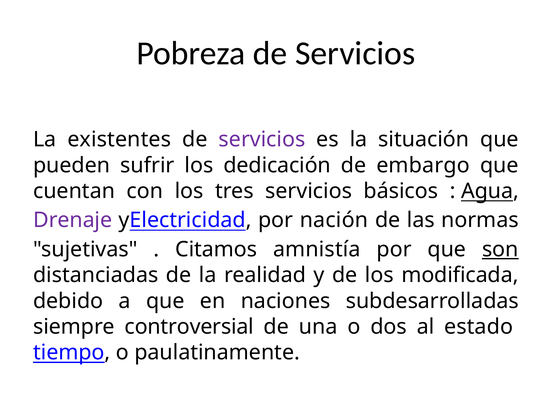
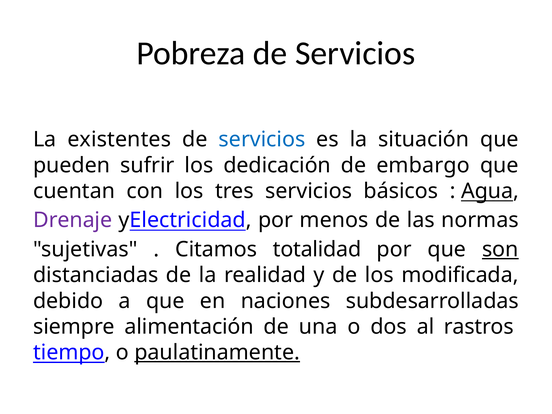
servicios at (262, 140) colour: purple -> blue
nación: nación -> menos
amnistía: amnistía -> totalidad
controversial: controversial -> alimentación
estado: estado -> rastros
paulatinamente underline: none -> present
